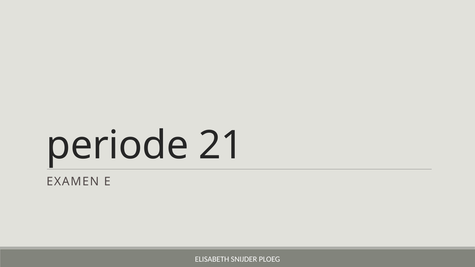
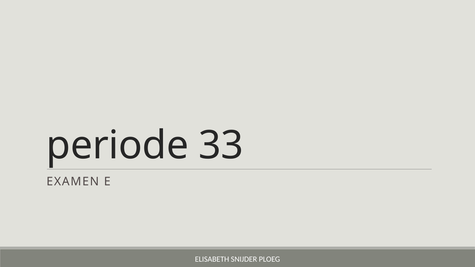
21: 21 -> 33
